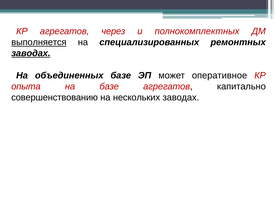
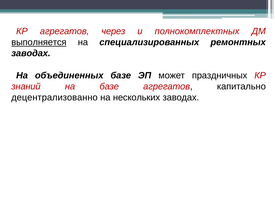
заводах at (31, 53) underline: present -> none
оперативное: оперативное -> праздничных
опыта: опыта -> знаний
совершенствованию: совершенствованию -> децентрализованно
